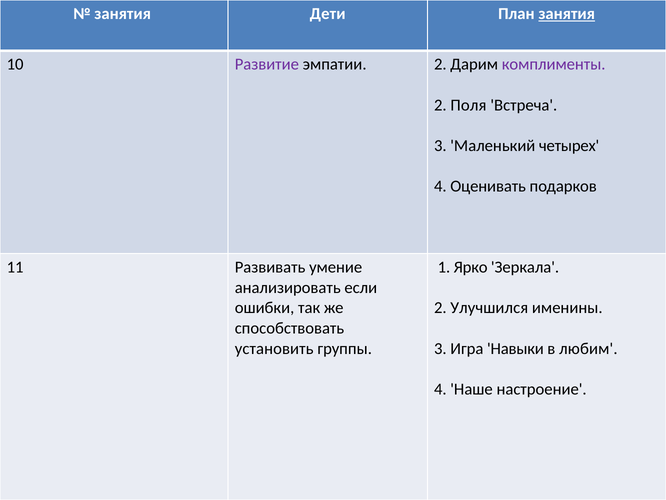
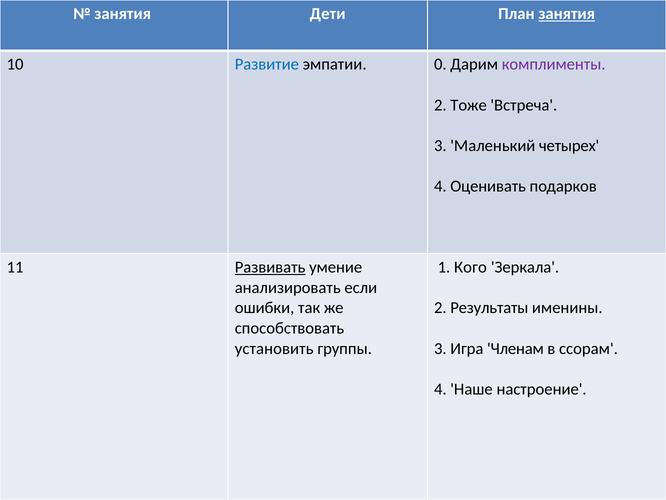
Развитие colour: purple -> blue
эмпатии 2: 2 -> 0
Поля: Поля -> Тоже
Развивать underline: none -> present
Ярко: Ярко -> Кого
Улучшился: Улучшился -> Результаты
Навыки: Навыки -> Членам
любим: любим -> ссорам
